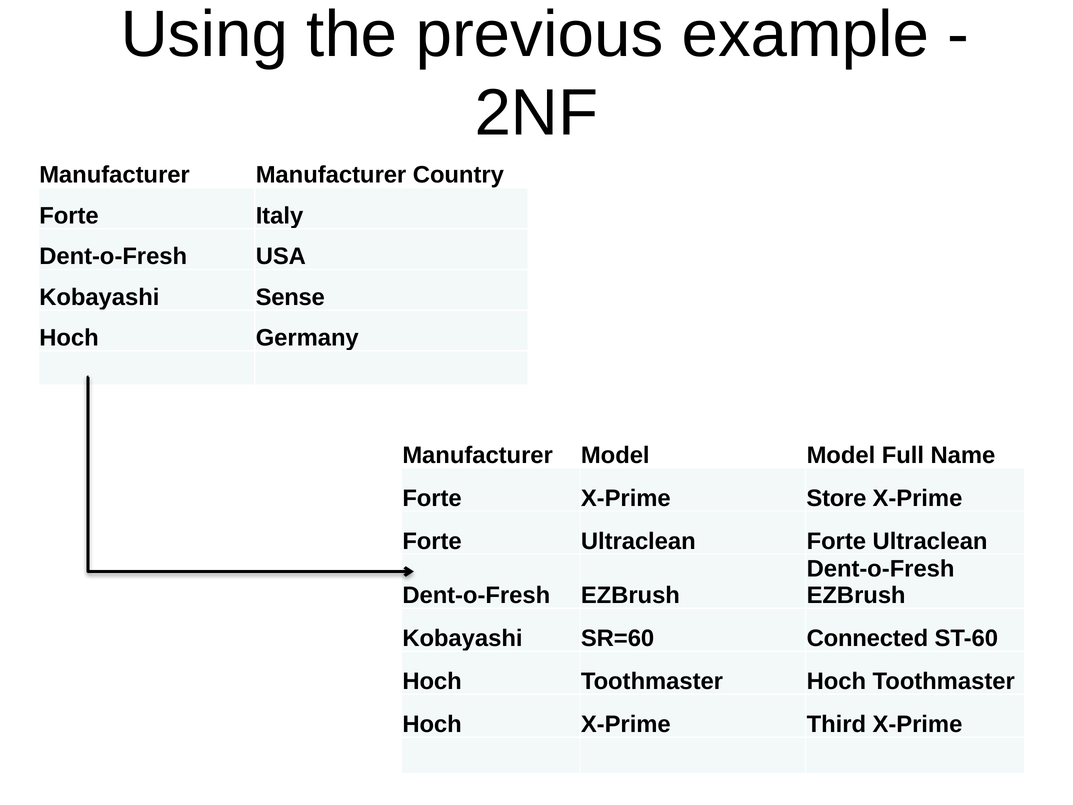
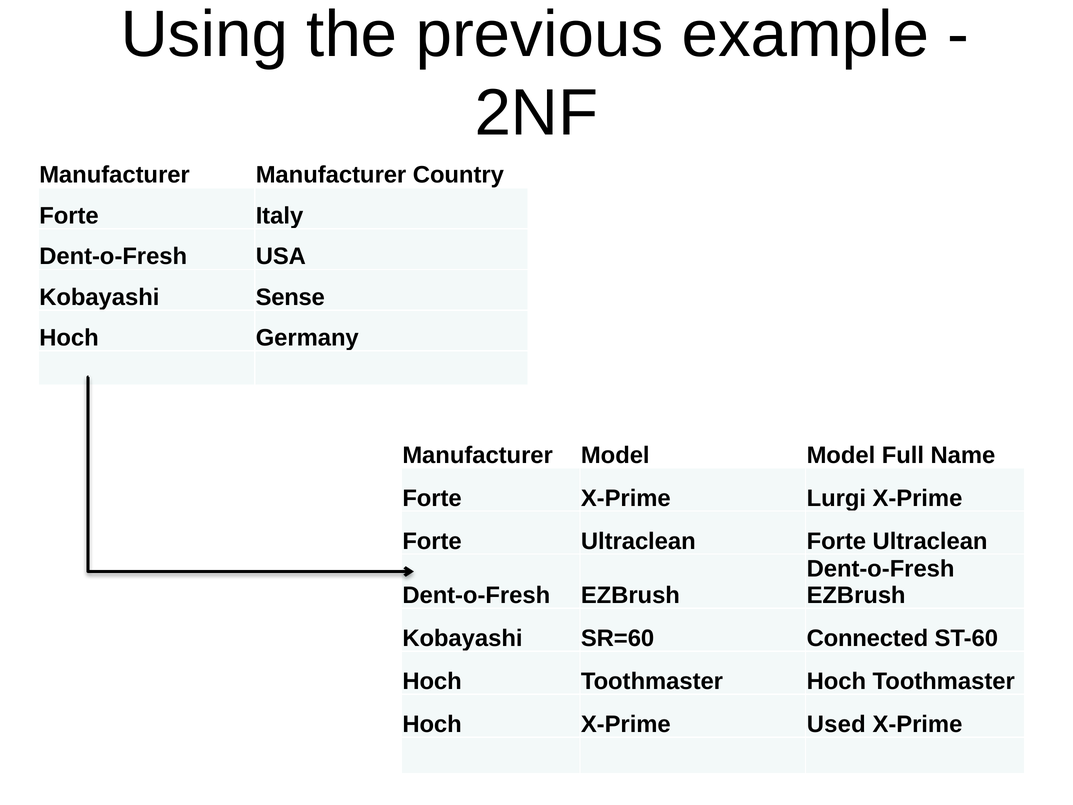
Store: Store -> Lurgi
Third: Third -> Used
